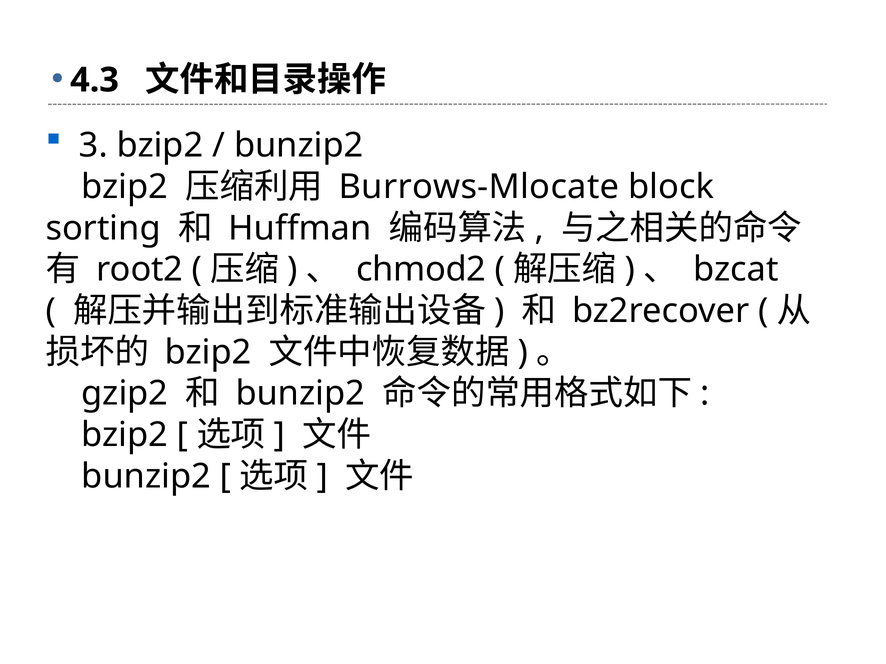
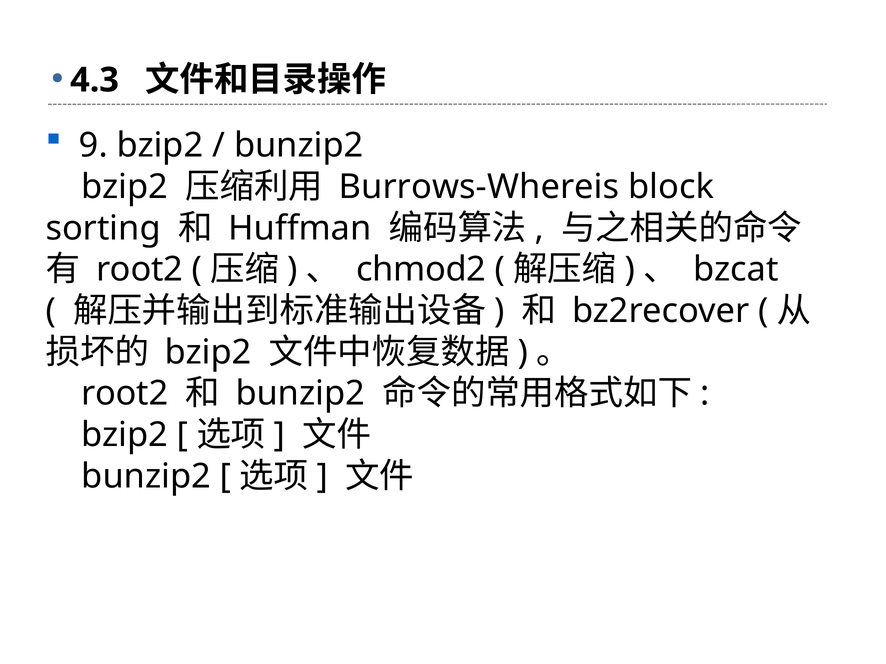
3: 3 -> 9
Burrows-Mlocate: Burrows-Mlocate -> Burrows-Whereis
gzip2 at (125, 394): gzip2 -> root2
